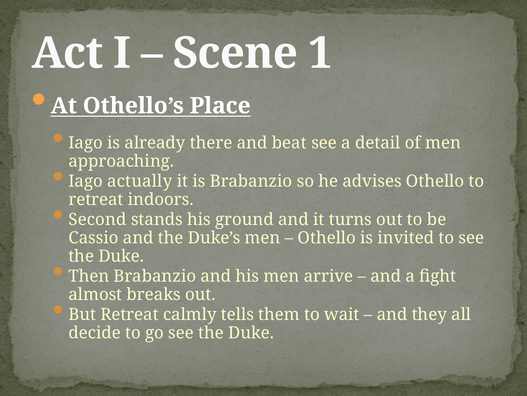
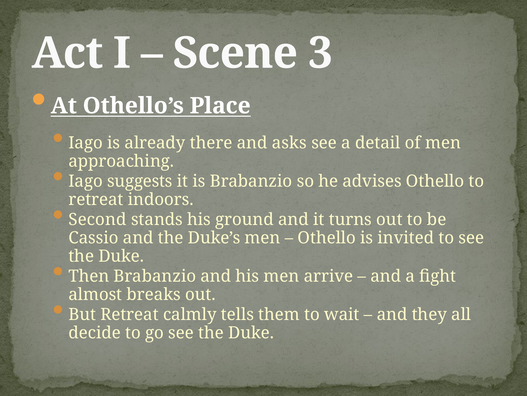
1: 1 -> 3
beat: beat -> asks
actually: actually -> suggests
